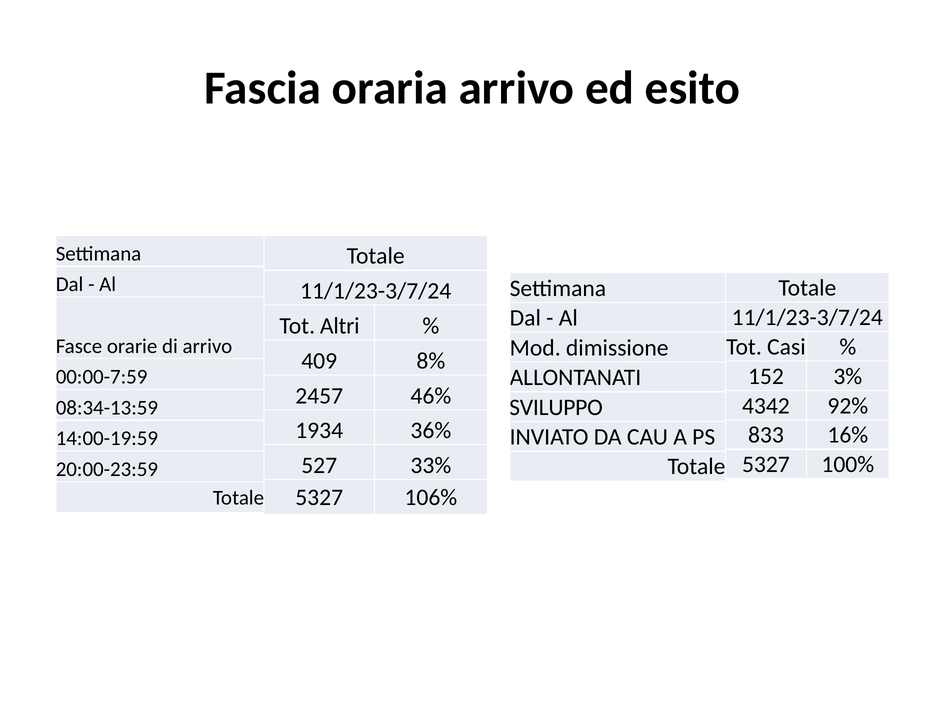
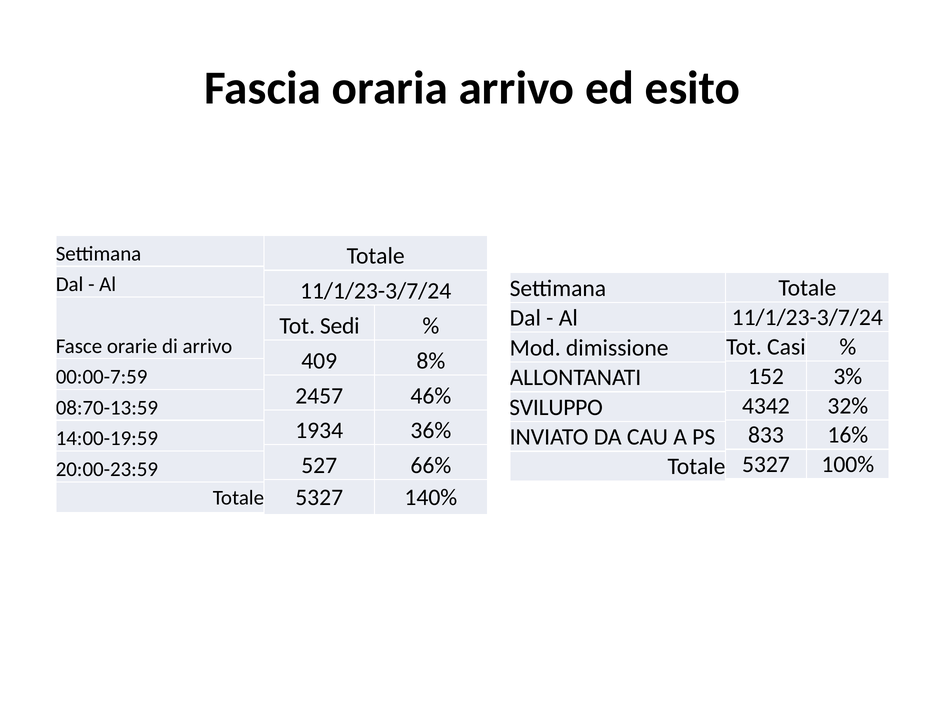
Altri: Altri -> Sedi
92%: 92% -> 32%
08:34-13:59: 08:34-13:59 -> 08:70-13:59
33%: 33% -> 66%
106%: 106% -> 140%
